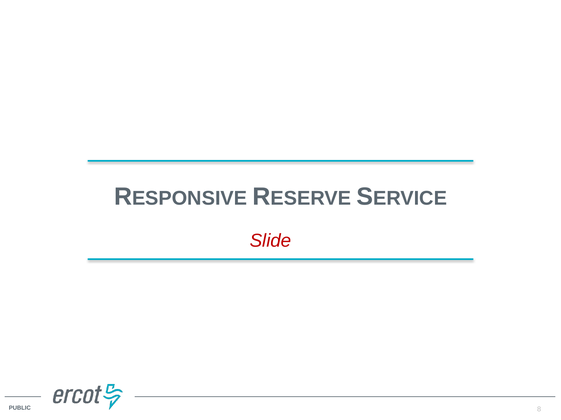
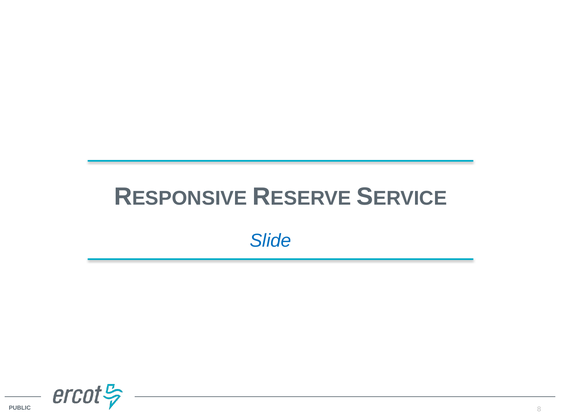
Slide at (271, 241) colour: red -> blue
